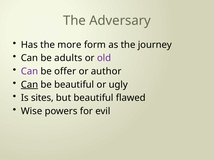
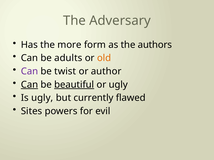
journey: journey -> authors
old colour: purple -> orange
offer: offer -> twist
beautiful at (74, 85) underline: none -> present
Is sites: sites -> ugly
but beautiful: beautiful -> currently
Wise: Wise -> Sites
